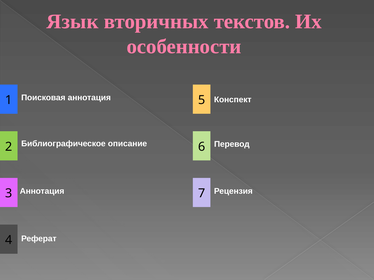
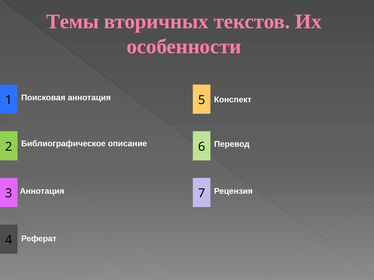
Язык: Язык -> Темы
